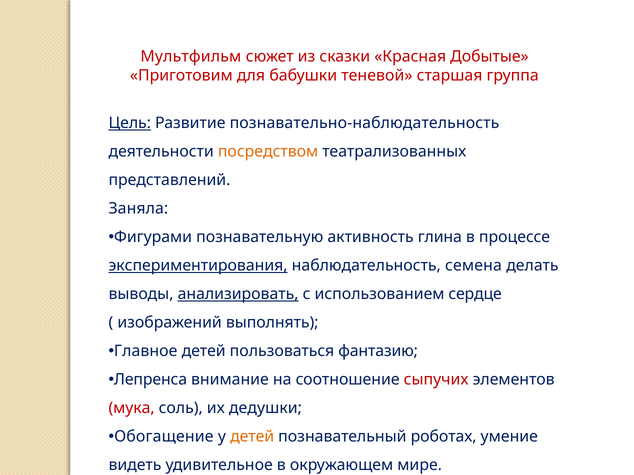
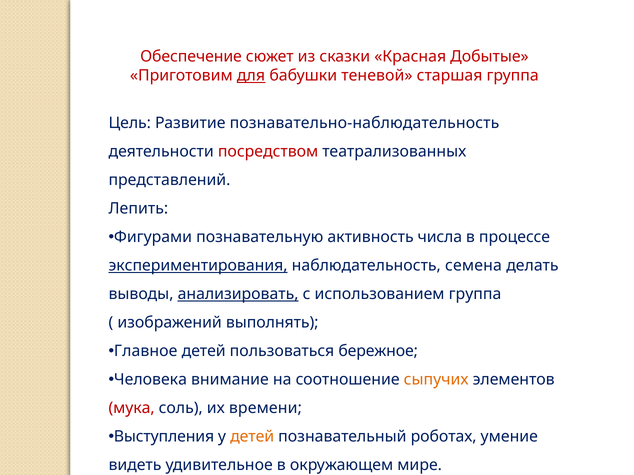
Мультфильм: Мультфильм -> Обеспечение
для underline: none -> present
Цель underline: present -> none
посредством colour: orange -> red
Заняла: Заняла -> Лепить
глина: глина -> числа
использованием сердце: сердце -> группа
фантазию: фантазию -> бережное
Лепренса: Лепренса -> Человека
сыпучих colour: red -> orange
дедушки: дедушки -> времени
Обогащение: Обогащение -> Выступления
